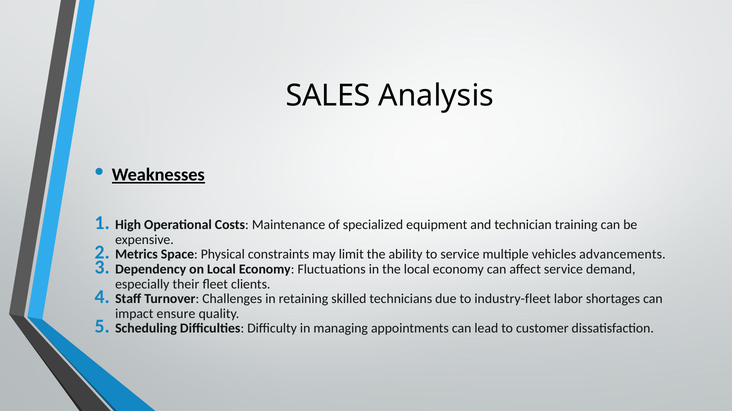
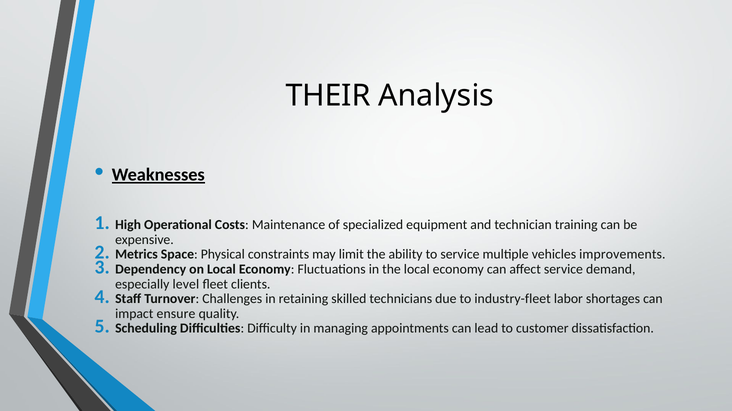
SALES: SALES -> THEIR
advancements: advancements -> improvements
their: their -> level
